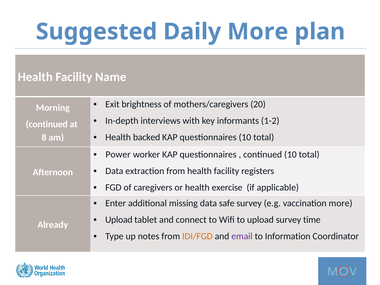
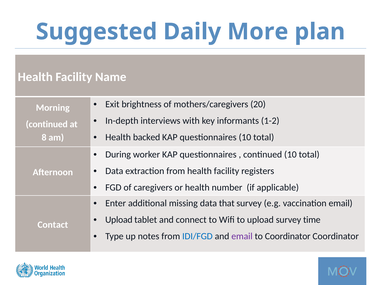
Power: Power -> During
exercise: exercise -> number
safe: safe -> that
vaccination more: more -> email
Already: Already -> Contact
IDI/FGD colour: orange -> blue
to Information: Information -> Coordinator
